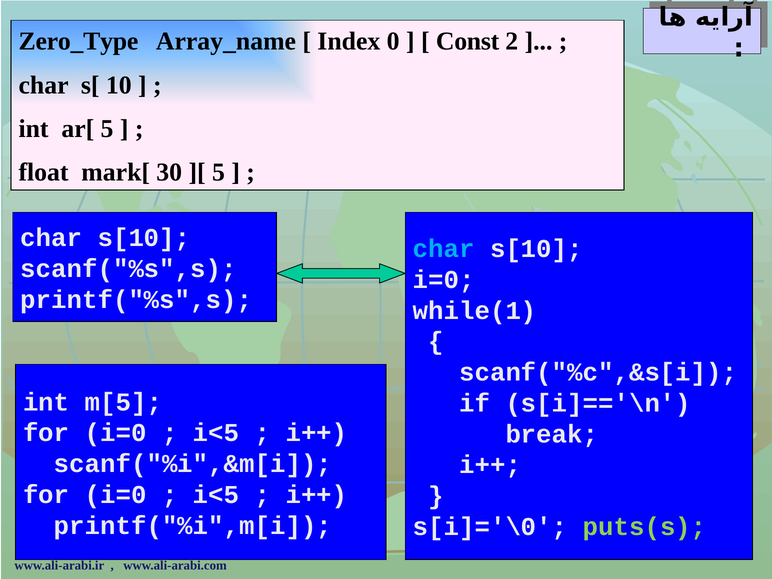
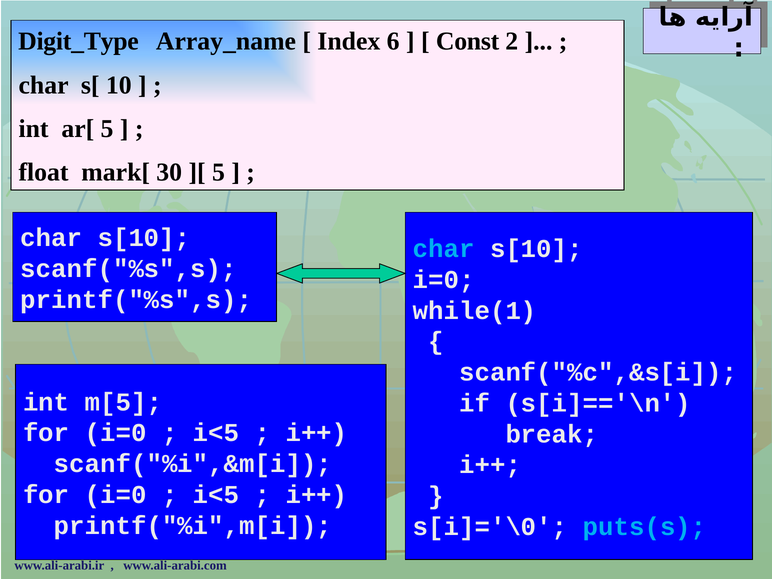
Zero_Type: Zero_Type -> Digit_Type
0: 0 -> 6
puts(s colour: light green -> light blue
